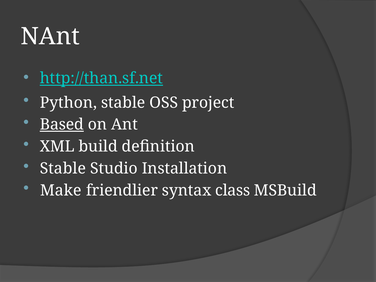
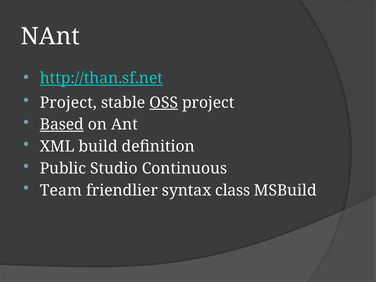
Python at (68, 103): Python -> Project
OSS underline: none -> present
Stable at (63, 168): Stable -> Public
Installation: Installation -> Continuous
Make: Make -> Team
